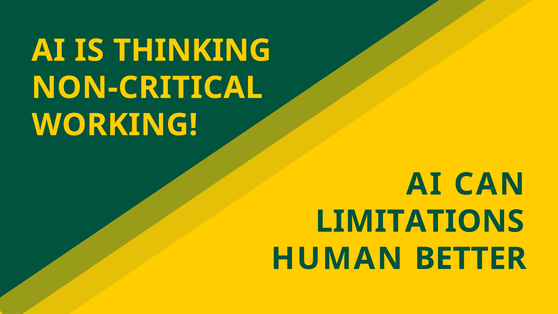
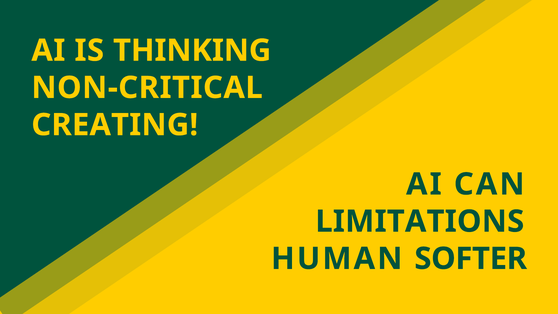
WORKING: WORKING -> CREATING
BETTER: BETTER -> SOFTER
